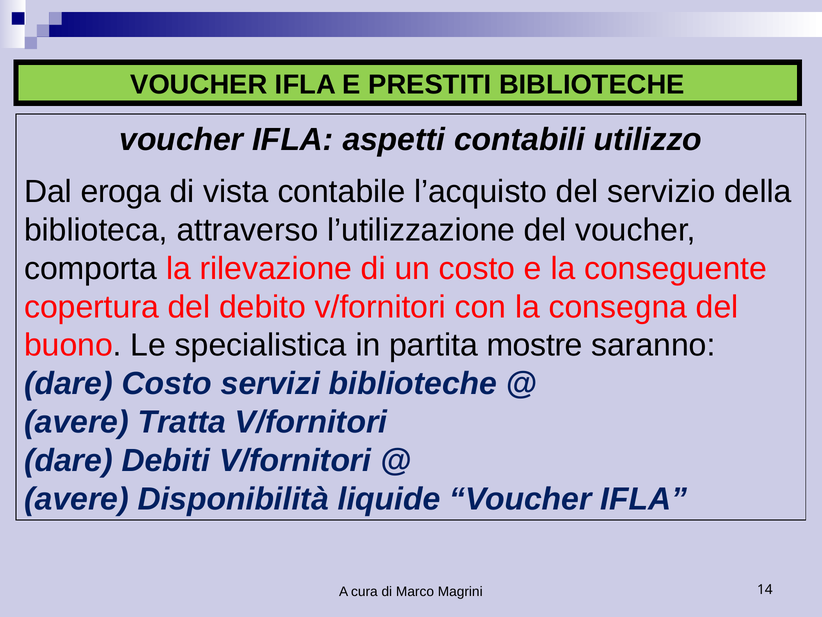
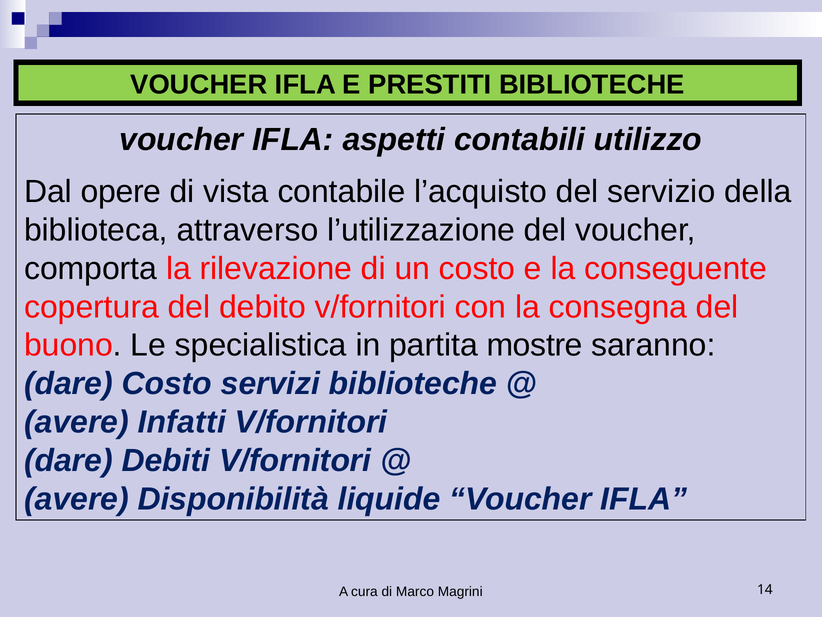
eroga: eroga -> opere
Tratta: Tratta -> Infatti
